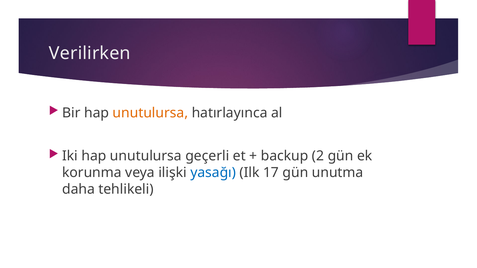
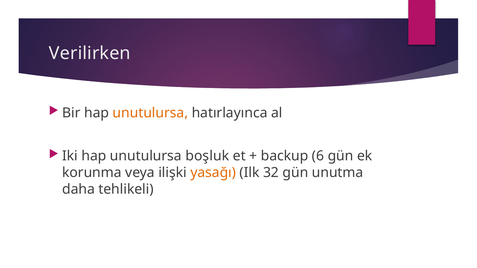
geçerli: geçerli -> boşluk
2: 2 -> 6
yasağı colour: blue -> orange
17: 17 -> 32
